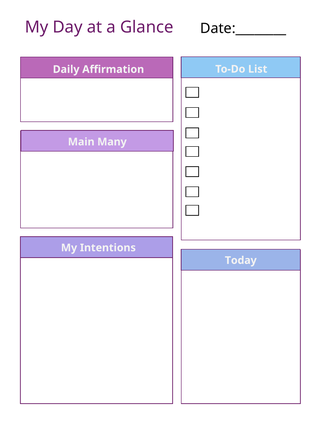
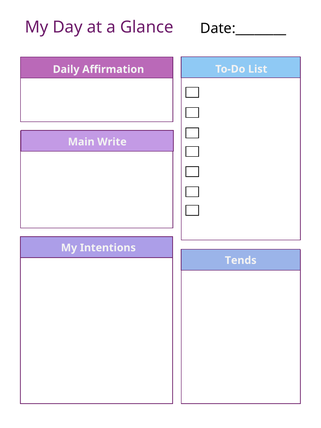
Many: Many -> Write
Today: Today -> Tends
